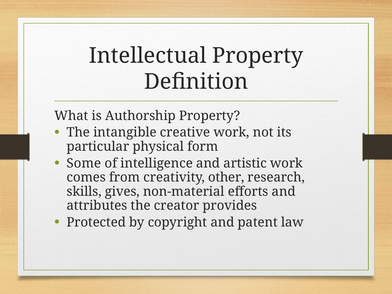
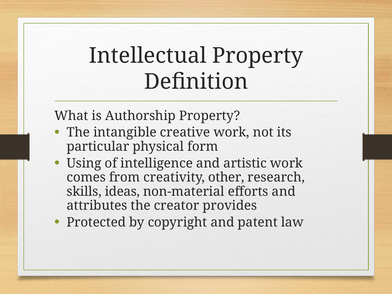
Some: Some -> Using
gives: gives -> ideas
